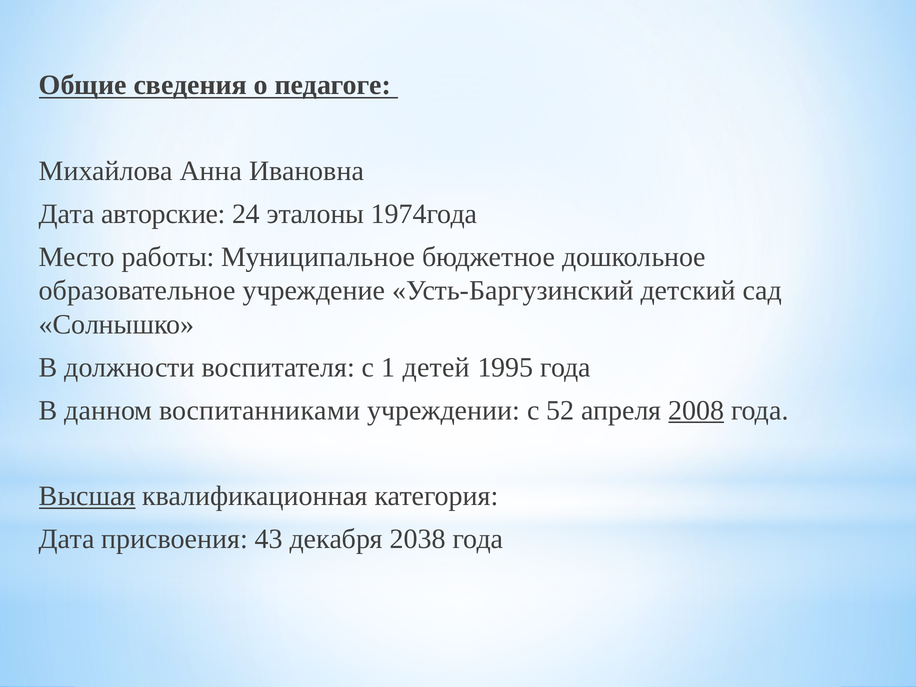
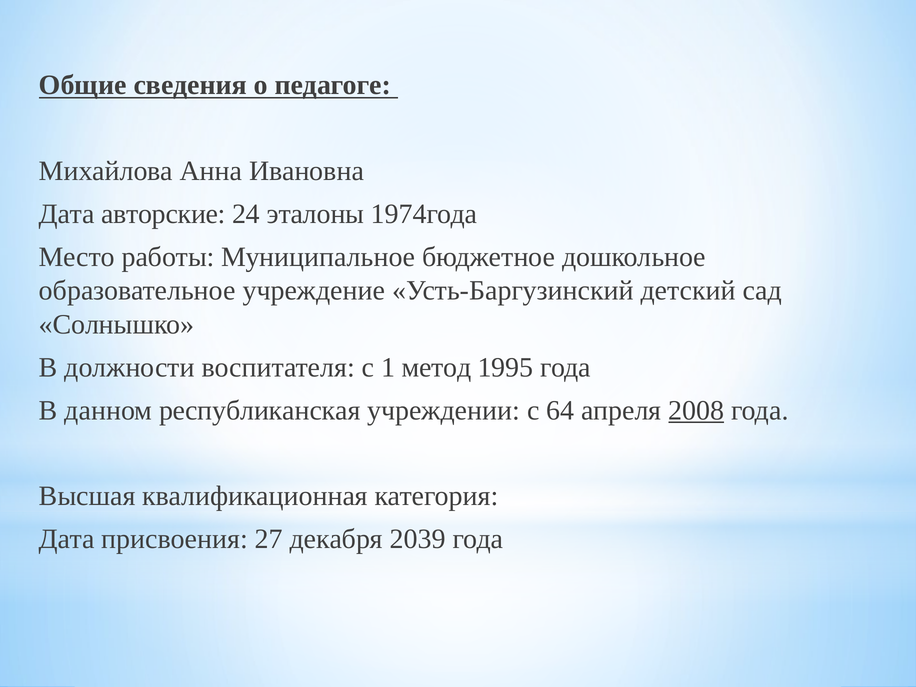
детей: детей -> метод
воспитанниками: воспитанниками -> республиканская
52: 52 -> 64
Высшая underline: present -> none
43: 43 -> 27
2038: 2038 -> 2039
